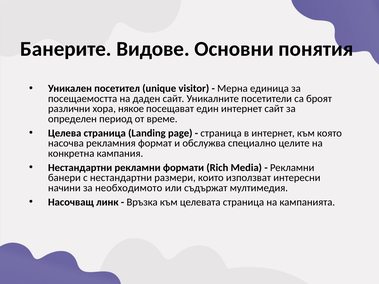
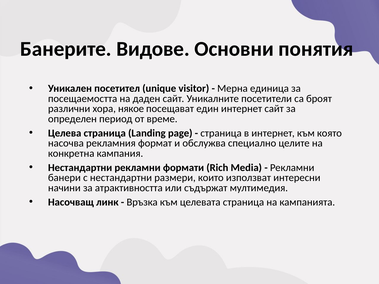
необходимото: необходимото -> атрактивността
